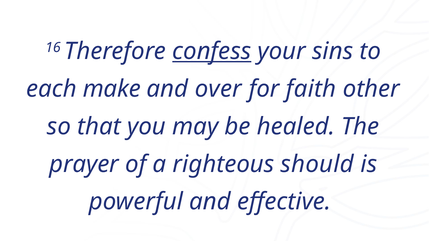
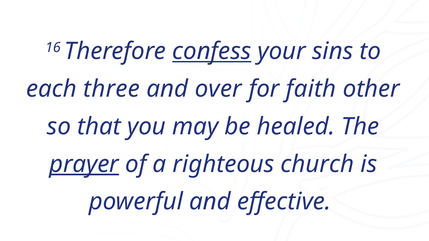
make: make -> three
prayer underline: none -> present
should: should -> church
